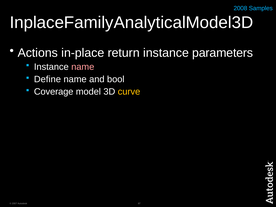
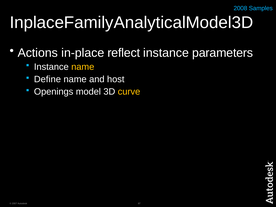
return: return -> reflect
name at (83, 67) colour: pink -> yellow
bool: bool -> host
Coverage: Coverage -> Openings
